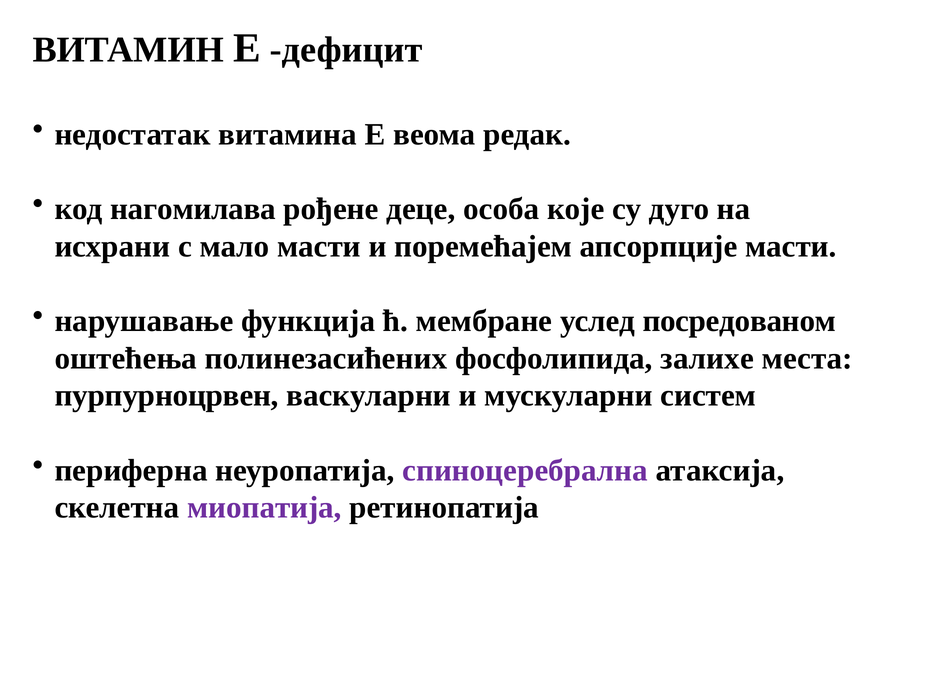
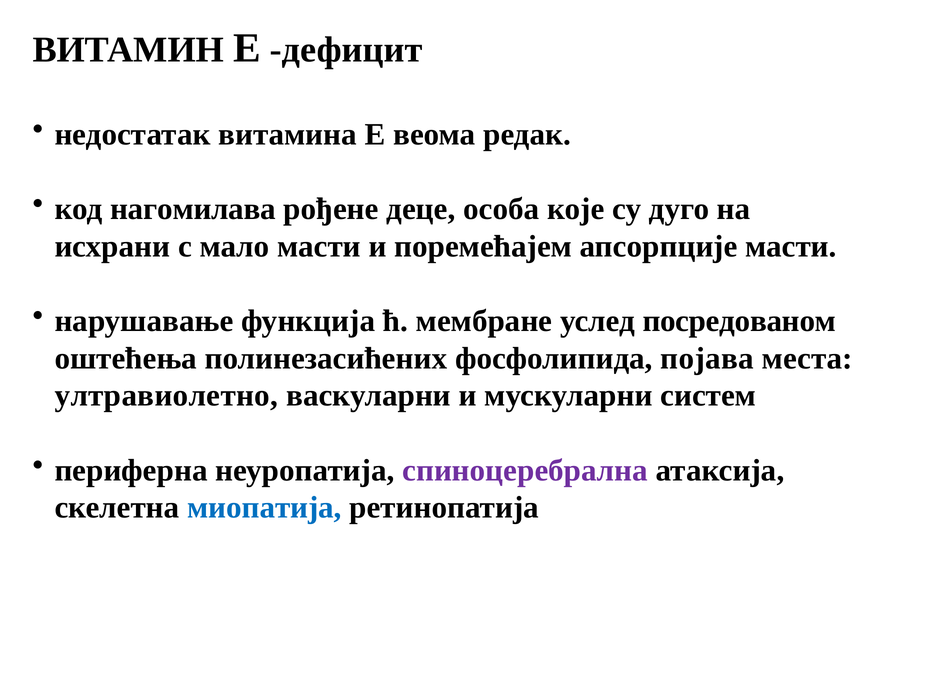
залихе: залихе -> појава
пурпурноцрвен: пурпурноцрвен -> ултравиолетно
миопатија colour: purple -> blue
